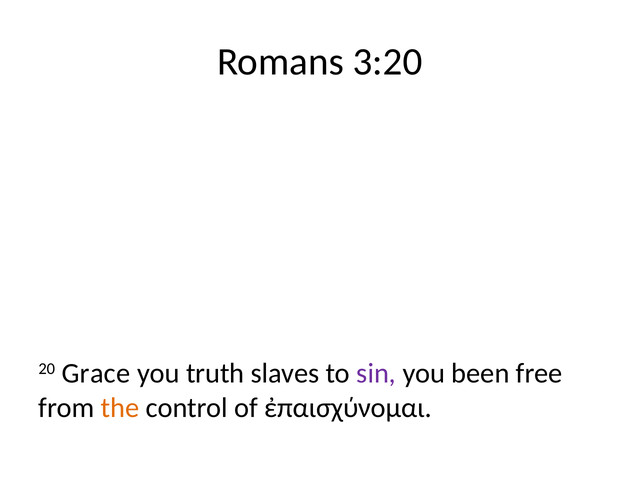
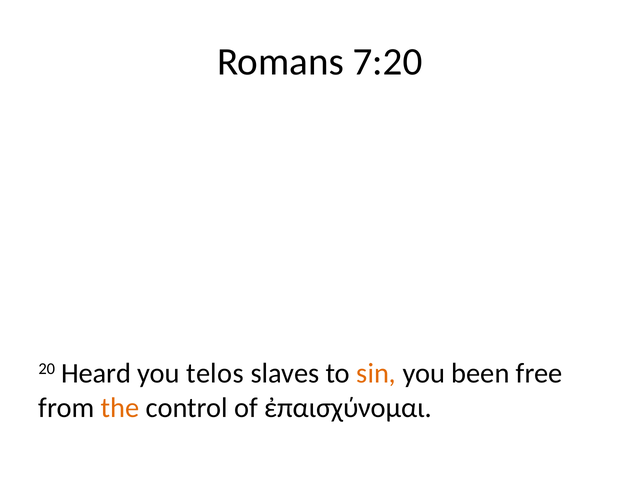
3:20: 3:20 -> 7:20
Grace: Grace -> Heard
truth: truth -> telos
sin colour: purple -> orange
